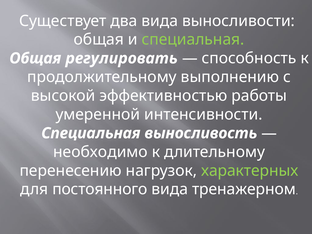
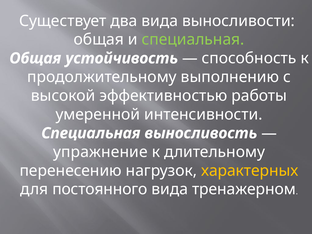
регулировать: регулировать -> устойчивость
необходимо: необходимо -> упражнение
характерных colour: light green -> yellow
